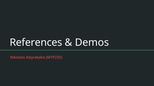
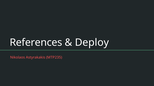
Demos: Demos -> Deploy
